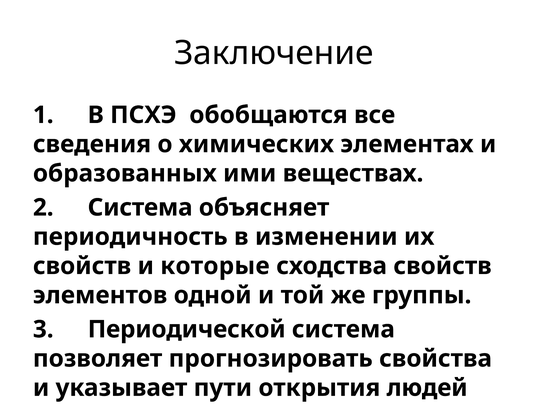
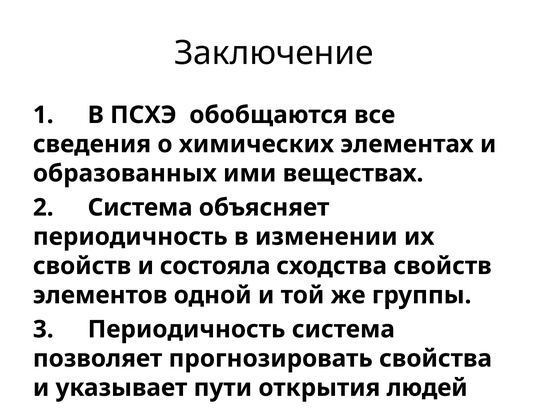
которые: которые -> состояла
3 Периодической: Периодической -> Периодичность
